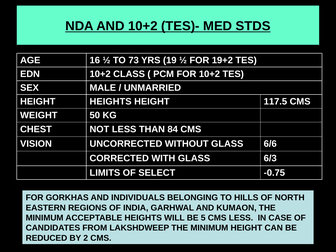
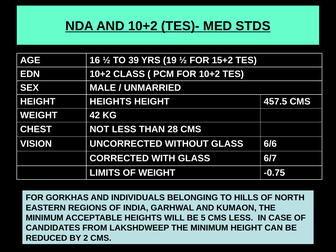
73: 73 -> 39
19+2: 19+2 -> 15+2
117.5: 117.5 -> 457.5
50: 50 -> 42
84: 84 -> 28
6/3: 6/3 -> 6/7
OF SELECT: SELECT -> WEIGHT
